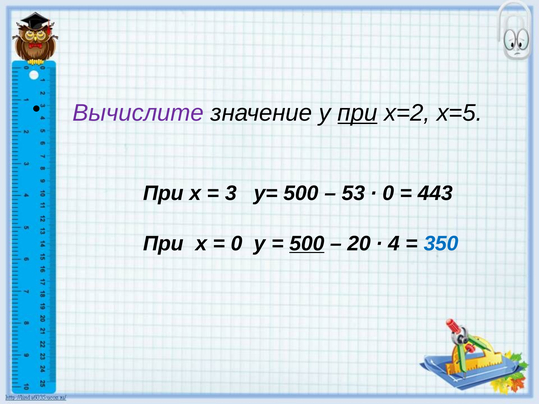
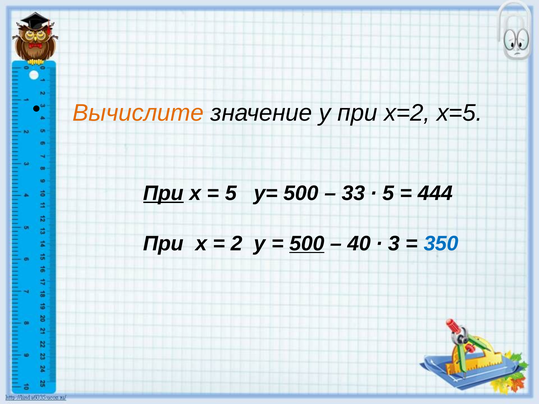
Вычислите colour: purple -> orange
при at (357, 113) underline: present -> none
При at (163, 193) underline: none -> present
3 at (231, 193): 3 -> 5
53: 53 -> 33
0 at (388, 193): 0 -> 5
443: 443 -> 444
0 at (237, 244): 0 -> 2
20: 20 -> 40
4: 4 -> 3
